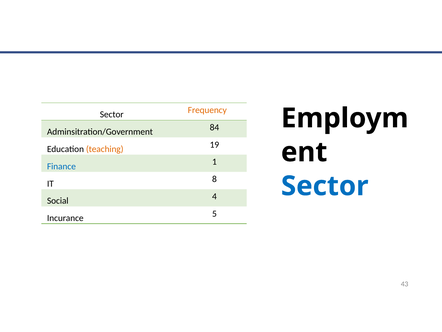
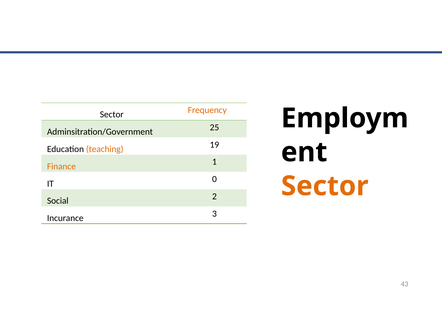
84: 84 -> 25
Finance colour: blue -> orange
8: 8 -> 0
Sector at (325, 186) colour: blue -> orange
4: 4 -> 2
5: 5 -> 3
